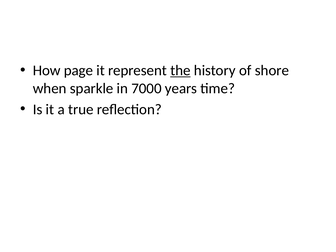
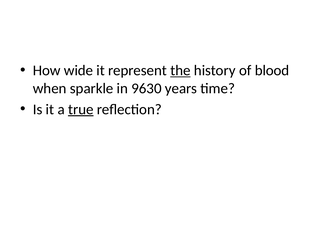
page: page -> wide
shore: shore -> blood
7000: 7000 -> 9630
true underline: none -> present
